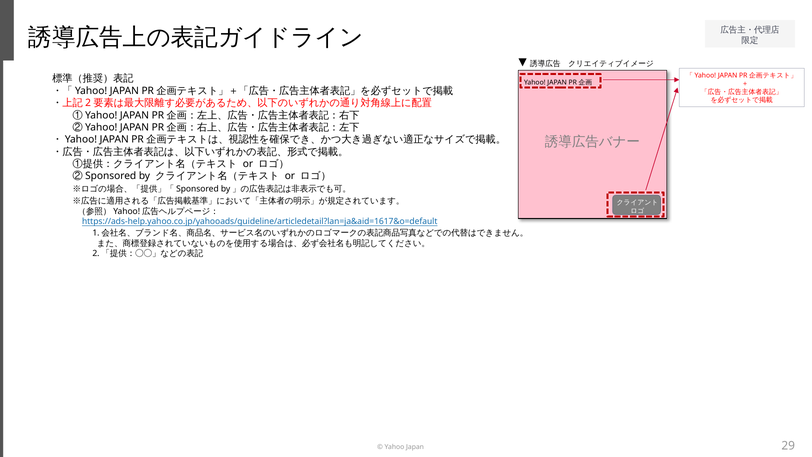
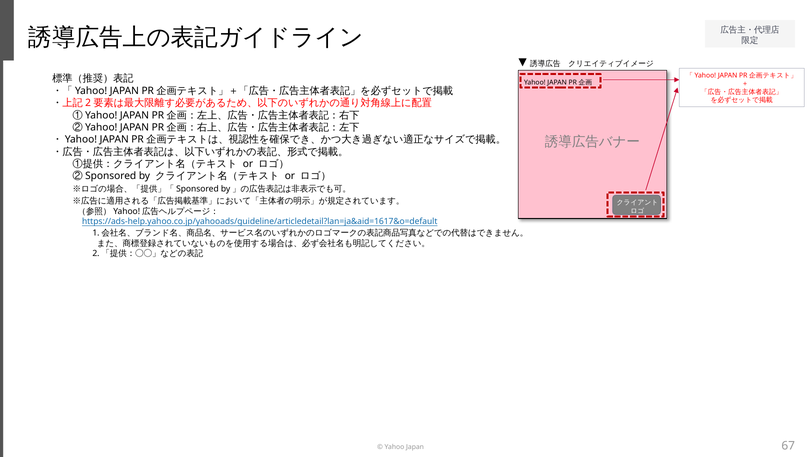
29: 29 -> 67
